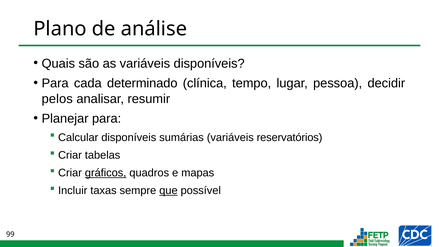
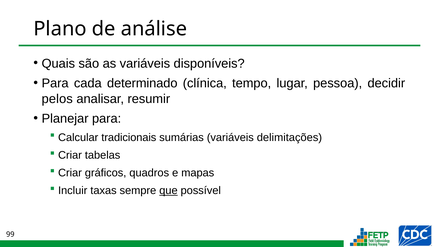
Calcular disponíveis: disponíveis -> tradicionais
reservatórios: reservatórios -> delimitações
gráficos underline: present -> none
